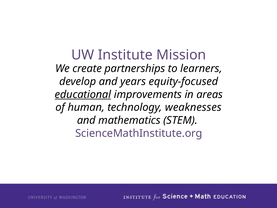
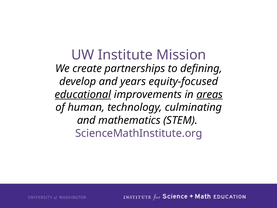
learners: learners -> defining
areas underline: none -> present
weaknesses: weaknesses -> culminating
